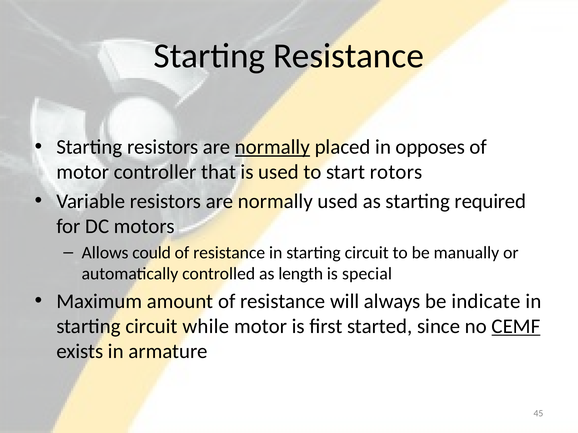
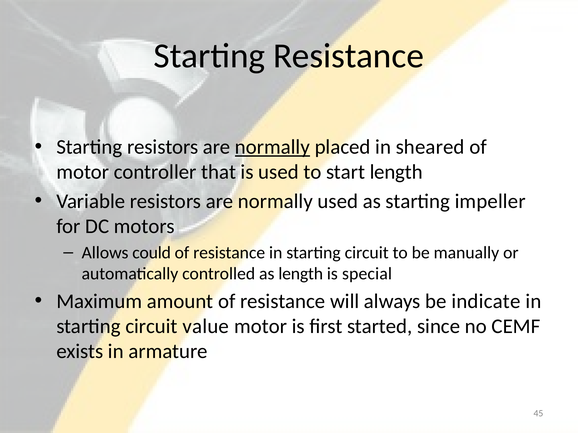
opposes: opposes -> sheared
start rotors: rotors -> length
required: required -> impeller
while: while -> value
CEMF underline: present -> none
